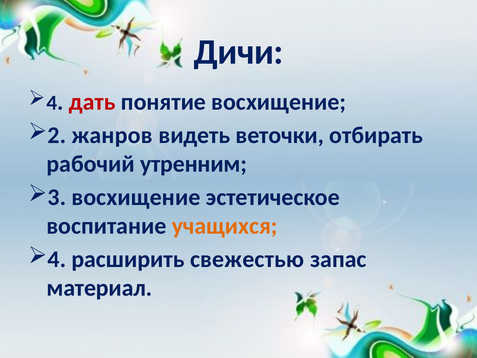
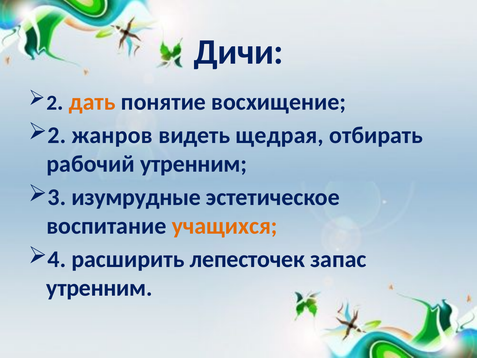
4 at (52, 103): 4 -> 2
дать colour: red -> orange
веточки: веточки -> щедрая
3 восхищение: восхищение -> изумрудные
свежестью: свежестью -> лепесточек
материал at (99, 288): материал -> утренним
